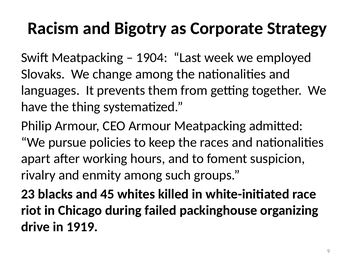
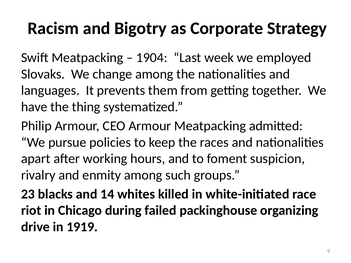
45: 45 -> 14
